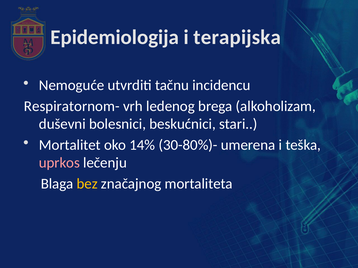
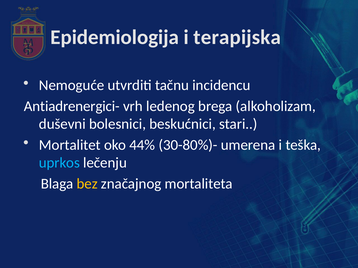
Respiratornom-: Respiratornom- -> Antiadrenergici-
14%: 14% -> 44%
uprkos colour: pink -> light blue
